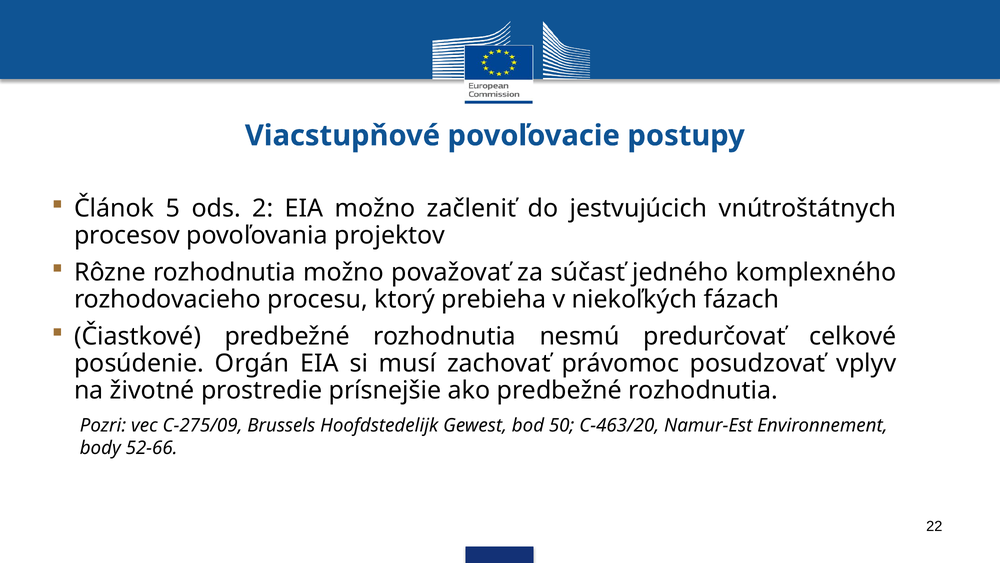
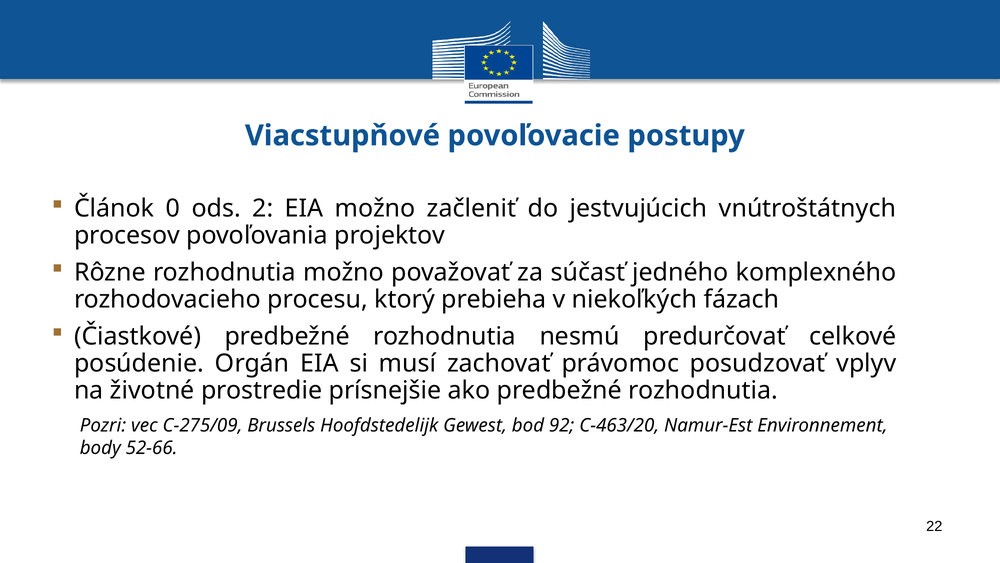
5: 5 -> 0
50: 50 -> 92
